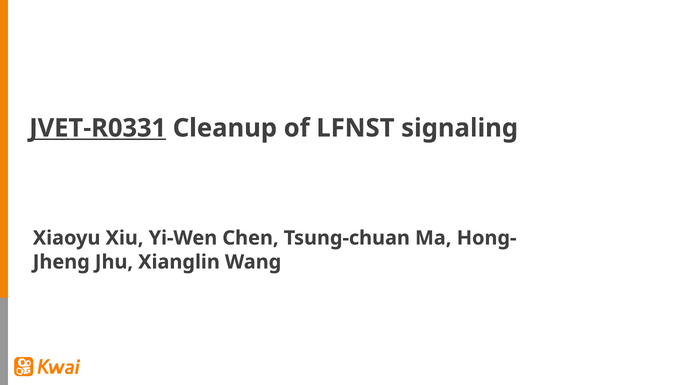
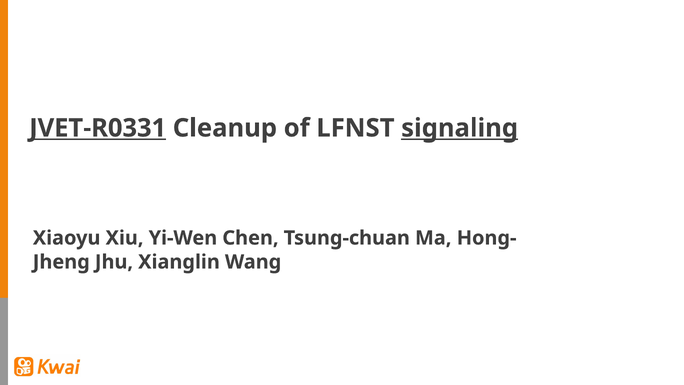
signaling underline: none -> present
